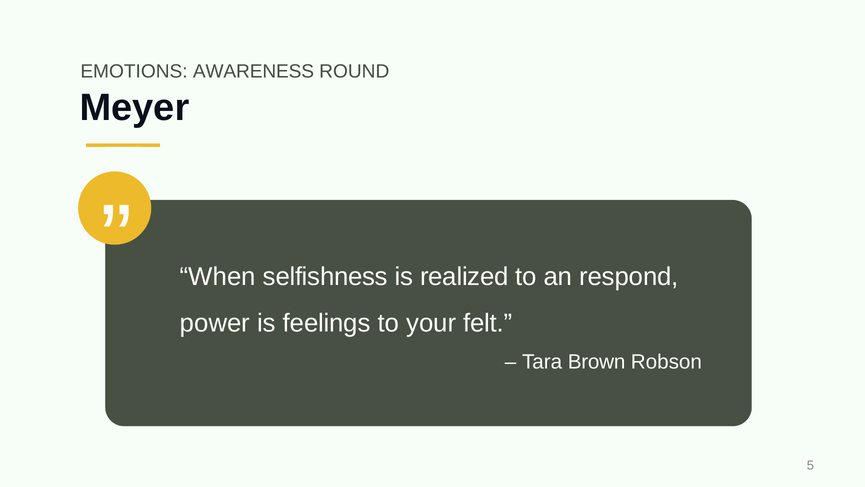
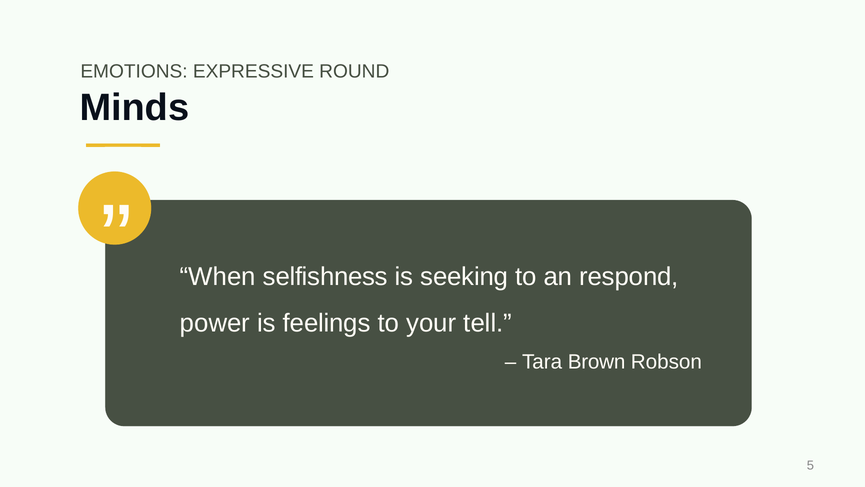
AWARENESS: AWARENESS -> EXPRESSIVE
Meyer: Meyer -> Minds
realized: realized -> seeking
felt: felt -> tell
